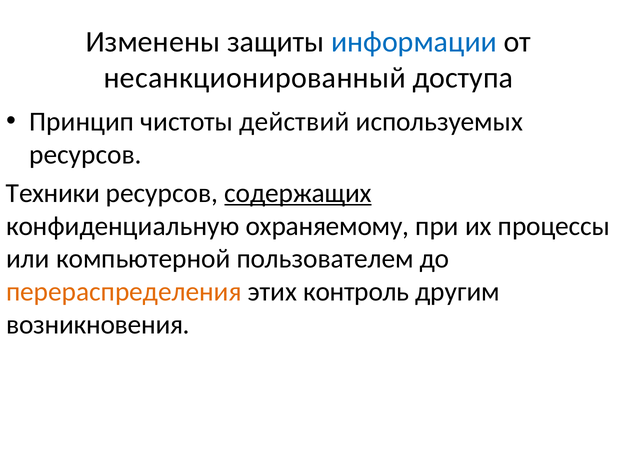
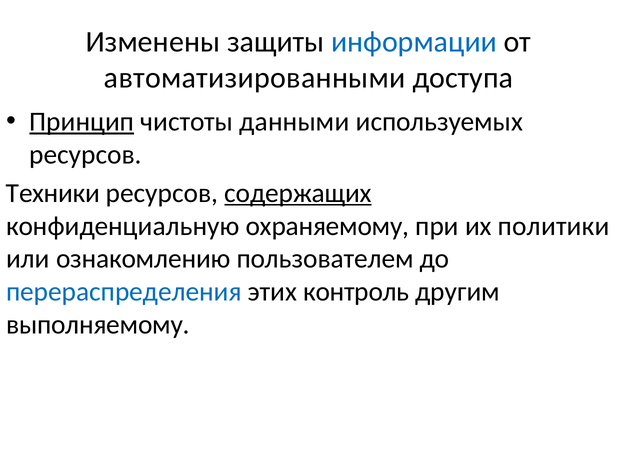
несанкционированный: несанкционированный -> автоматизированными
Принцип underline: none -> present
действий: действий -> данными
процессы: процессы -> политики
компьютерной: компьютерной -> ознакомлению
перераспределения colour: orange -> blue
возникновения: возникновения -> выполняемому
